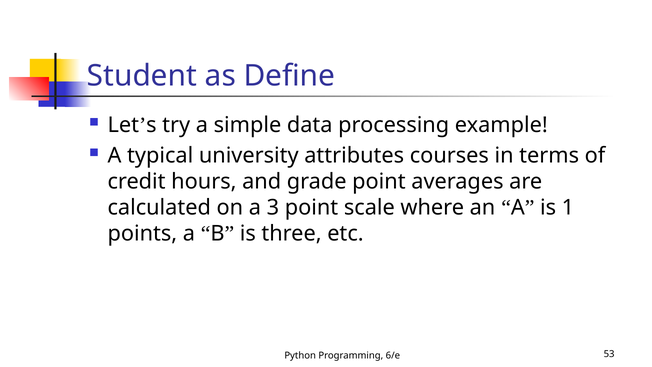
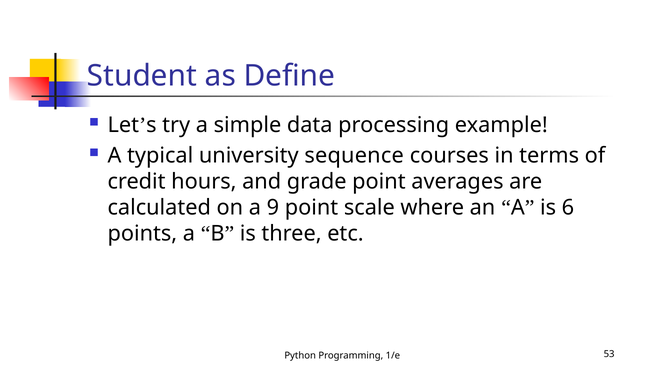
attributes: attributes -> sequence
3: 3 -> 9
1: 1 -> 6
6/e: 6/e -> 1/e
